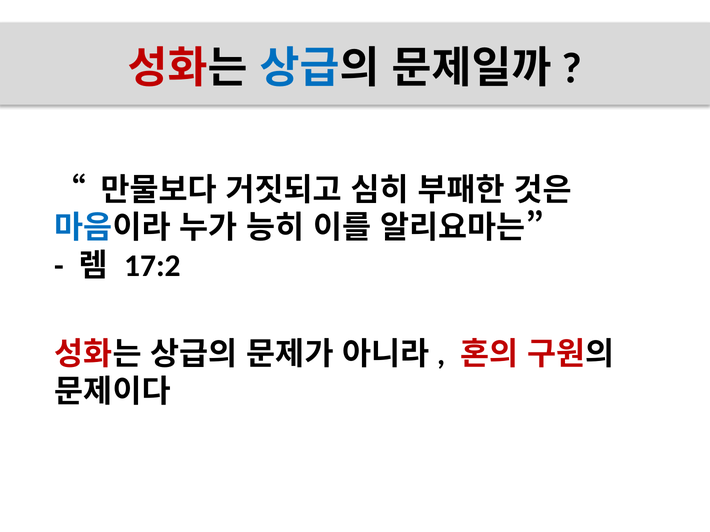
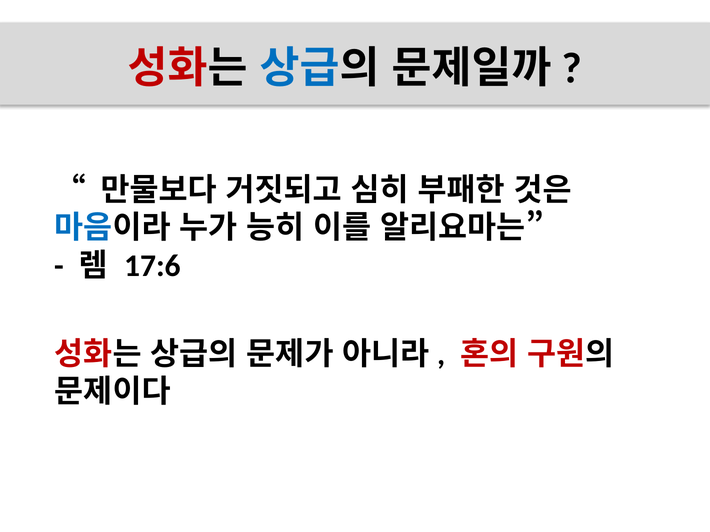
17:2: 17:2 -> 17:6
